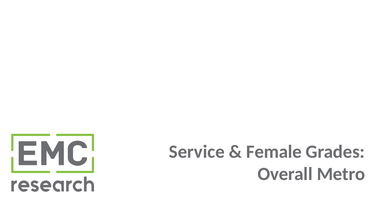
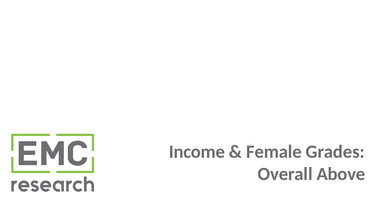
Service: Service -> Income
Metro: Metro -> Above
